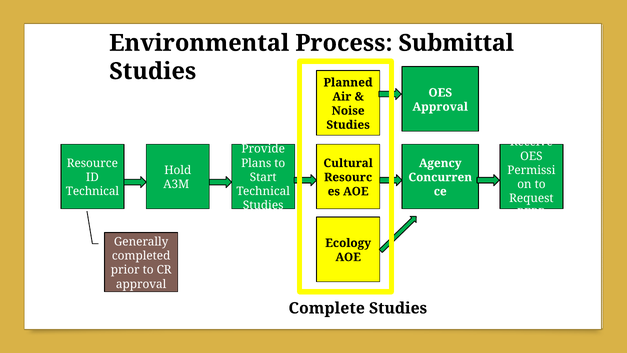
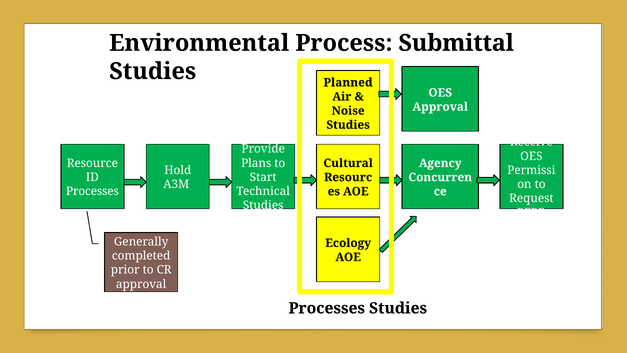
Technical at (92, 191): Technical -> Processes
Complete at (327, 308): Complete -> Processes
